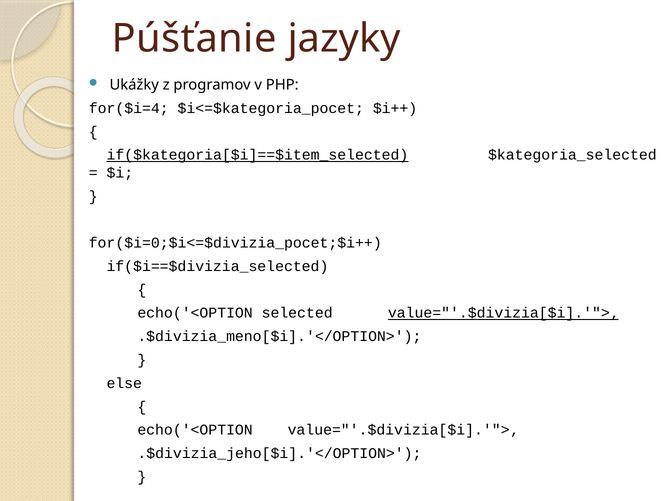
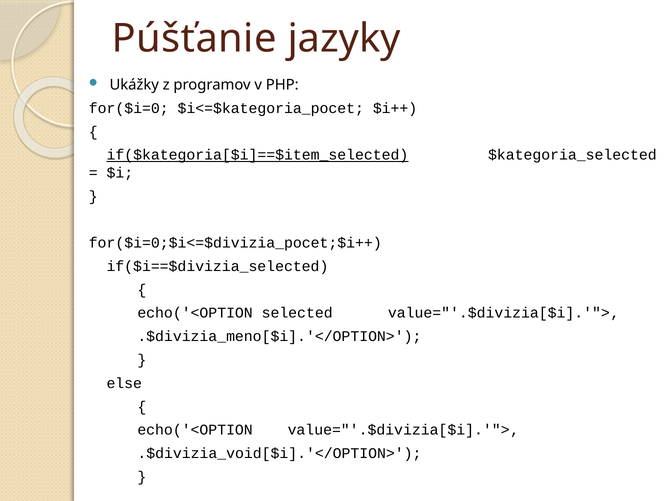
for($i=4: for($i=4 -> for($i=0
value="'.$divizia[$i].'">‚ at (503, 313) underline: present -> none
.$divizia_jeho[$i].'</OPTION>: .$divizia_jeho[$i].'</OPTION> -> .$divizia_void[$i].'</OPTION>
